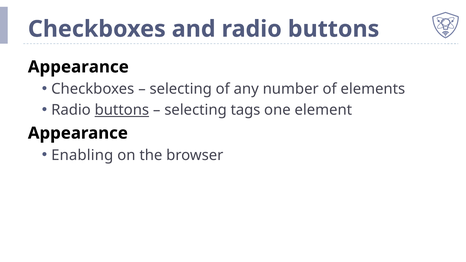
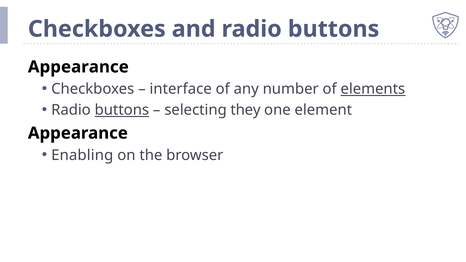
selecting at (181, 89): selecting -> interface
elements underline: none -> present
tags: tags -> they
